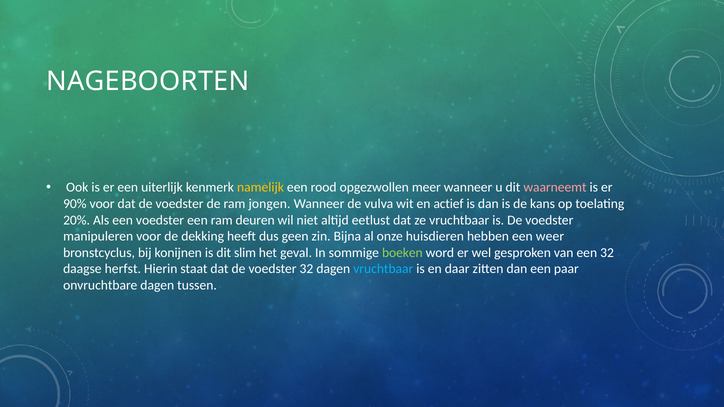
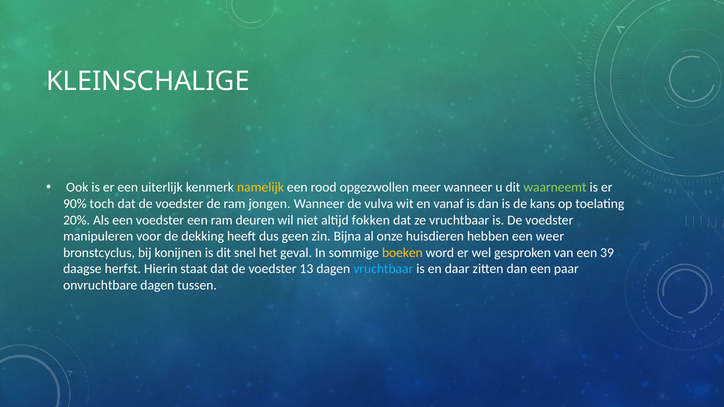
NAGEBOORTEN: NAGEBOORTEN -> KLEINSCHALIGE
waarneemt colour: pink -> light green
90% voor: voor -> toch
actief: actief -> vanaf
eetlust: eetlust -> fokken
slim: slim -> snel
boeken colour: light green -> yellow
een 32: 32 -> 39
voedster 32: 32 -> 13
